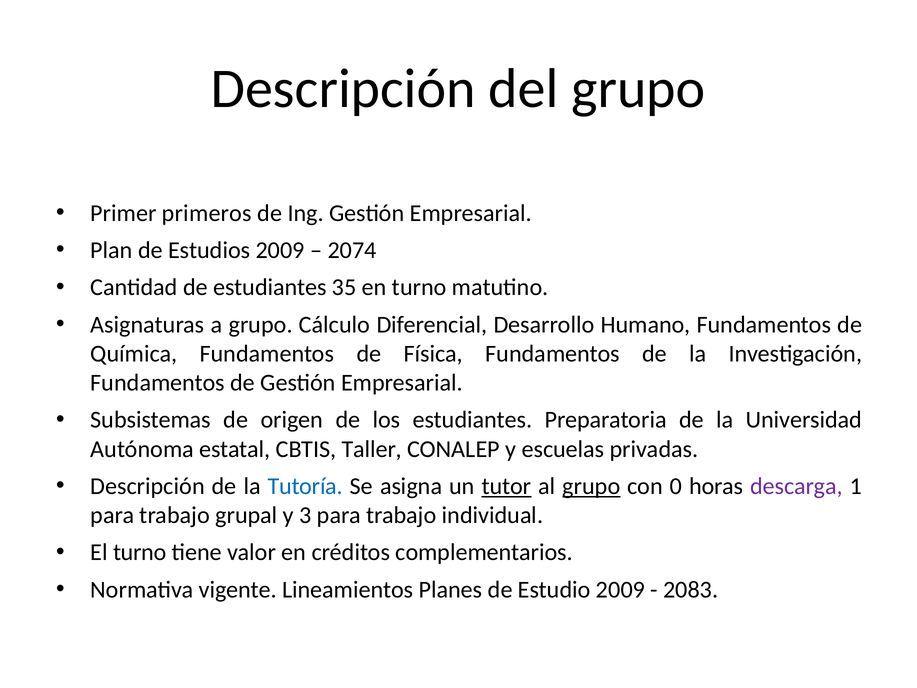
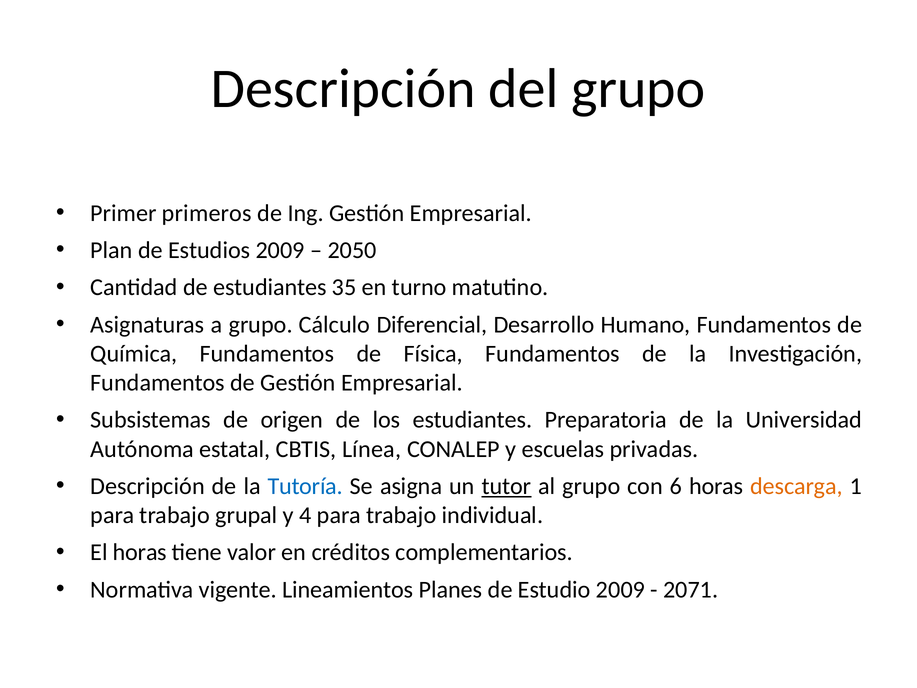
2074: 2074 -> 2050
Taller: Taller -> Línea
grupo at (591, 486) underline: present -> none
0: 0 -> 6
descarga colour: purple -> orange
3: 3 -> 4
El turno: turno -> horas
2083: 2083 -> 2071
